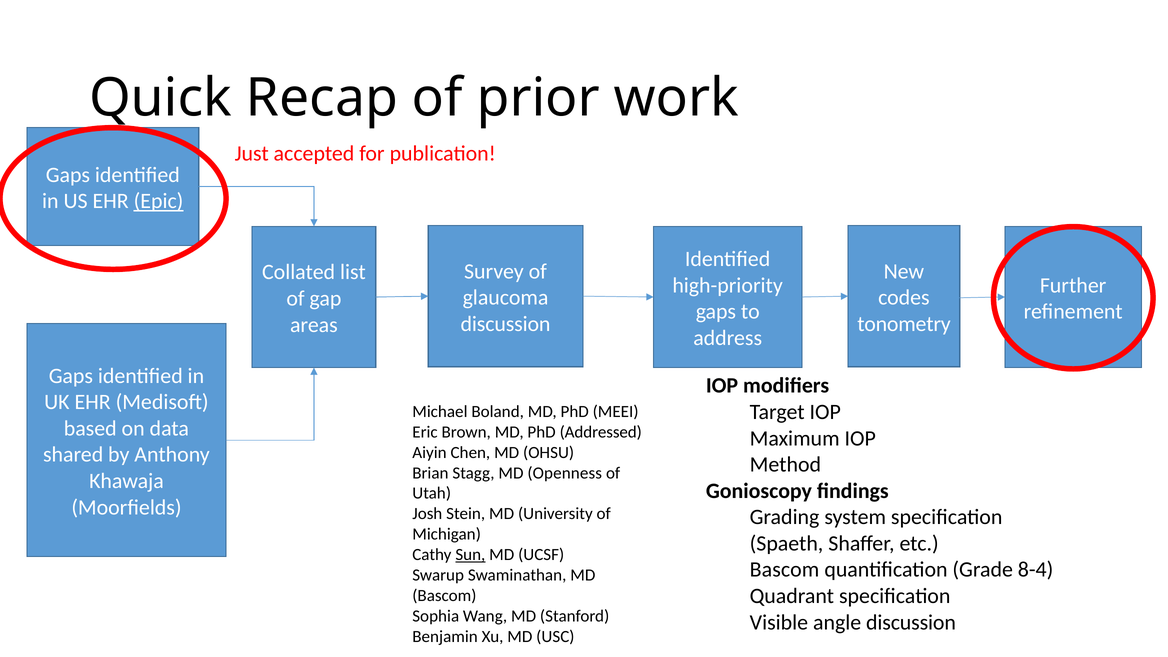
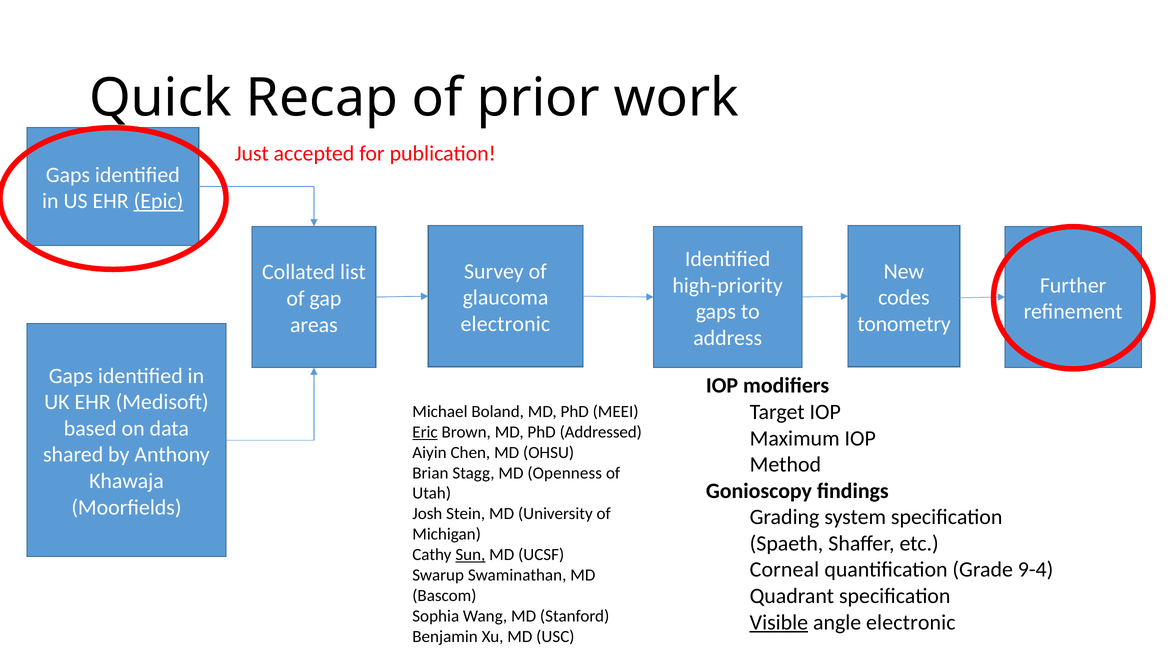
discussion at (506, 324): discussion -> electronic
Eric underline: none -> present
Bascom at (785, 570): Bascom -> Corneal
8-4: 8-4 -> 9-4
Visible underline: none -> present
angle discussion: discussion -> electronic
